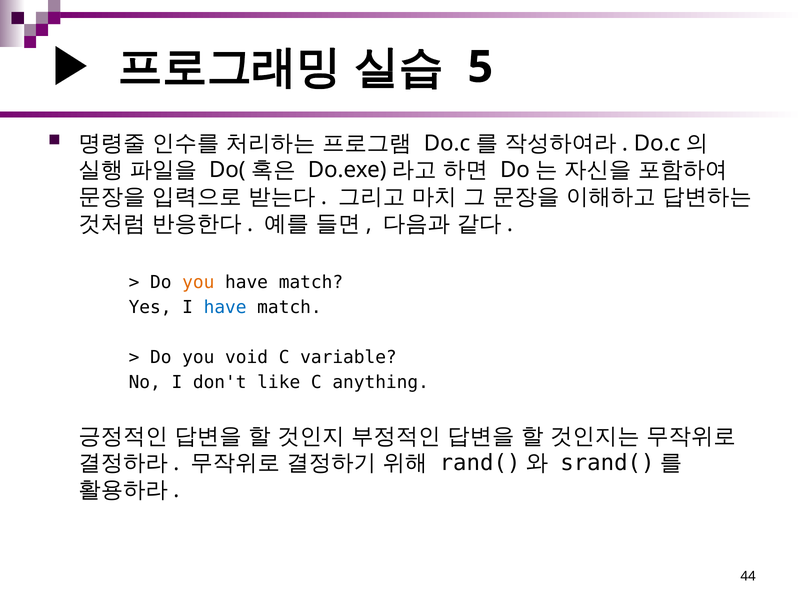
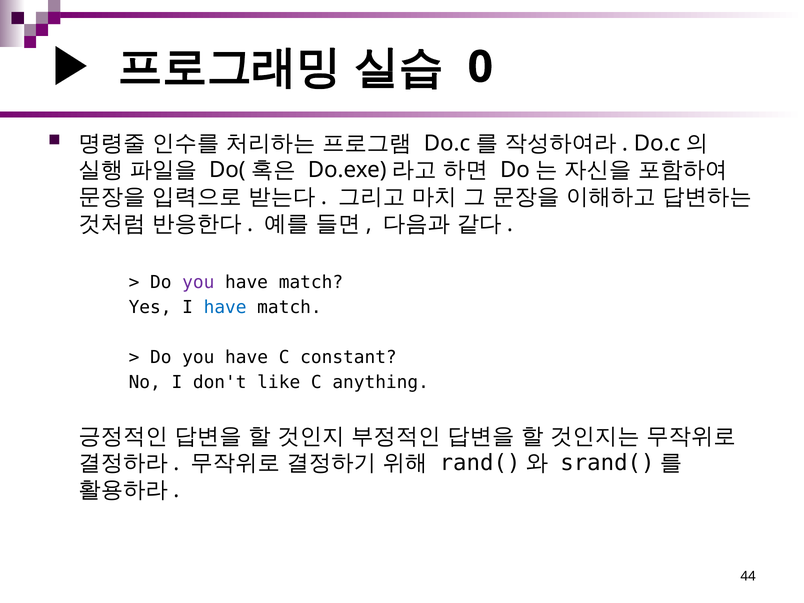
5: 5 -> 0
you at (198, 282) colour: orange -> purple
void at (247, 357): void -> have
variable: variable -> constant
